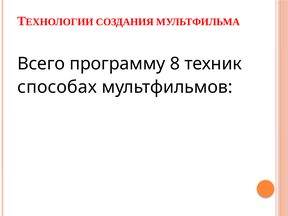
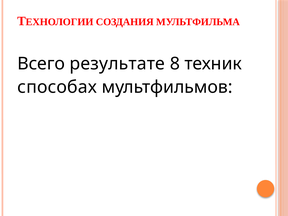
программу: программу -> результате
